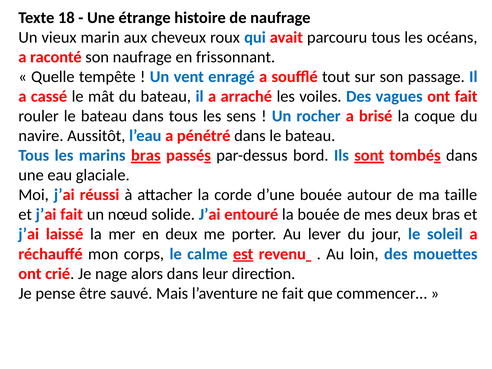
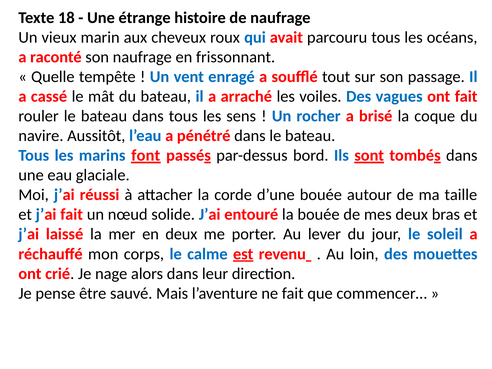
marins bras: bras -> font
